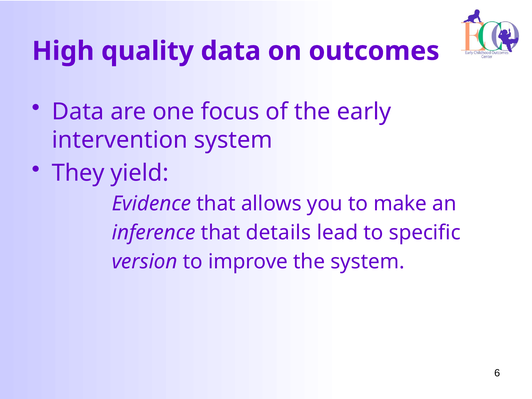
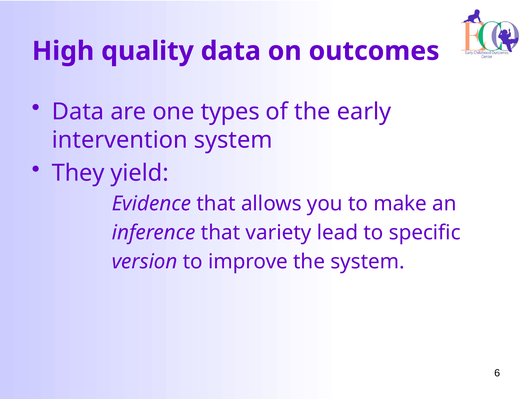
focus: focus -> types
details: details -> variety
